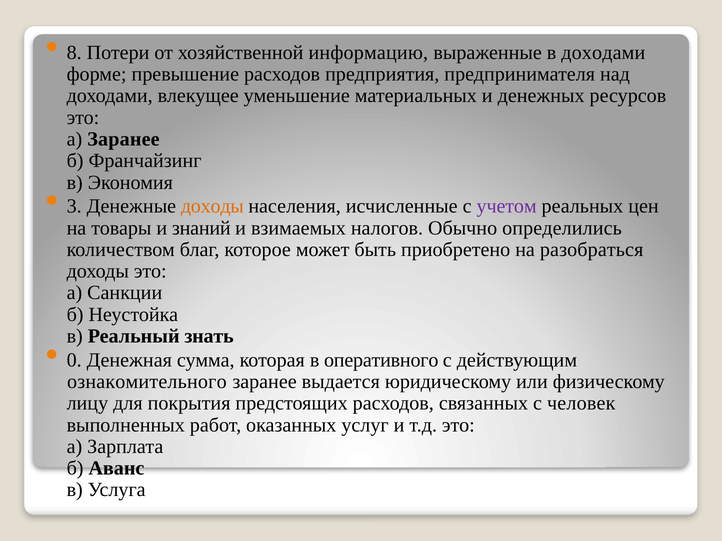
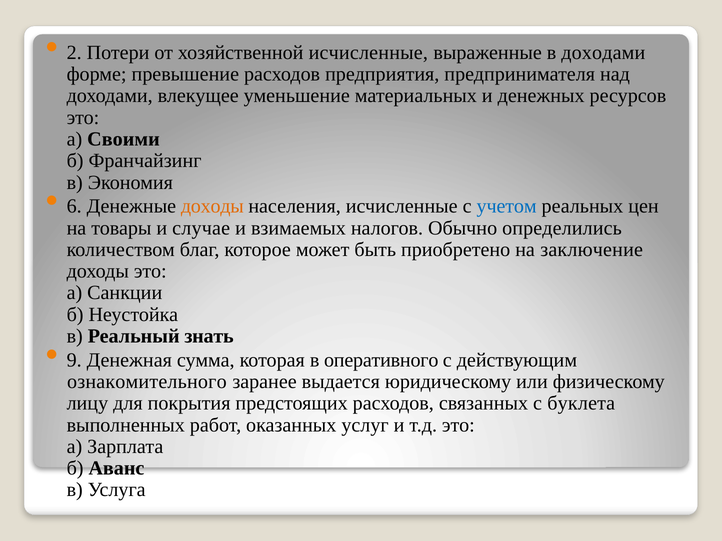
8: 8 -> 2
хозяйственной информацию: информацию -> исчисленные
а Заранее: Заранее -> Своими
3: 3 -> 6
учетом colour: purple -> blue
знаний: знаний -> случае
разобраться: разобраться -> заключение
0: 0 -> 9
человек: человек -> буклета
